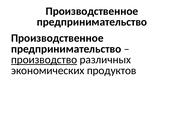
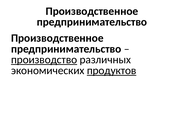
продуктов underline: none -> present
